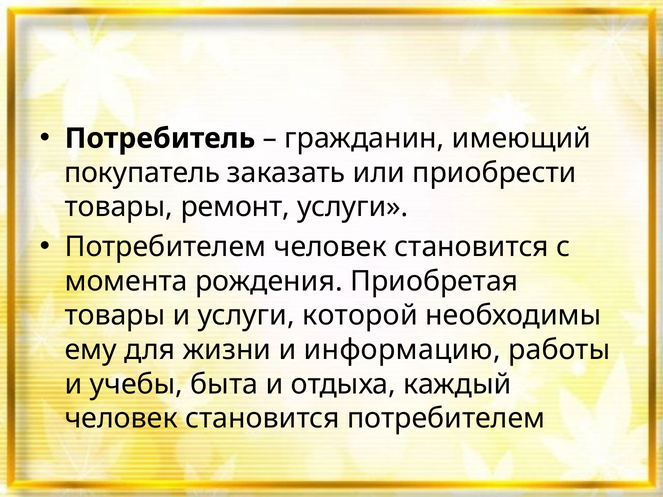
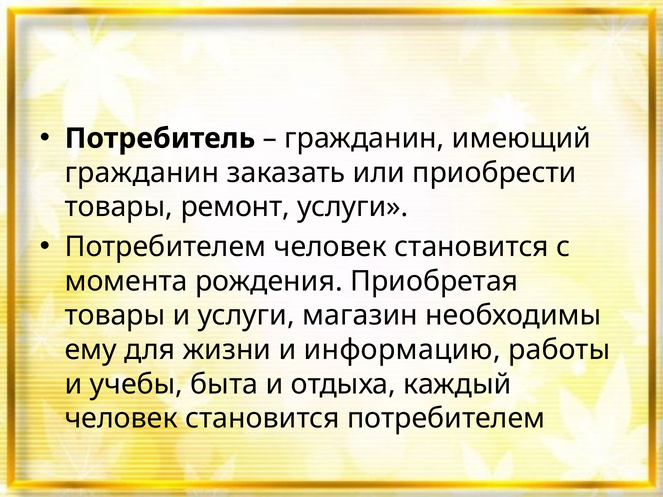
покупатель at (142, 173): покупатель -> гражданин
которой: которой -> магазин
